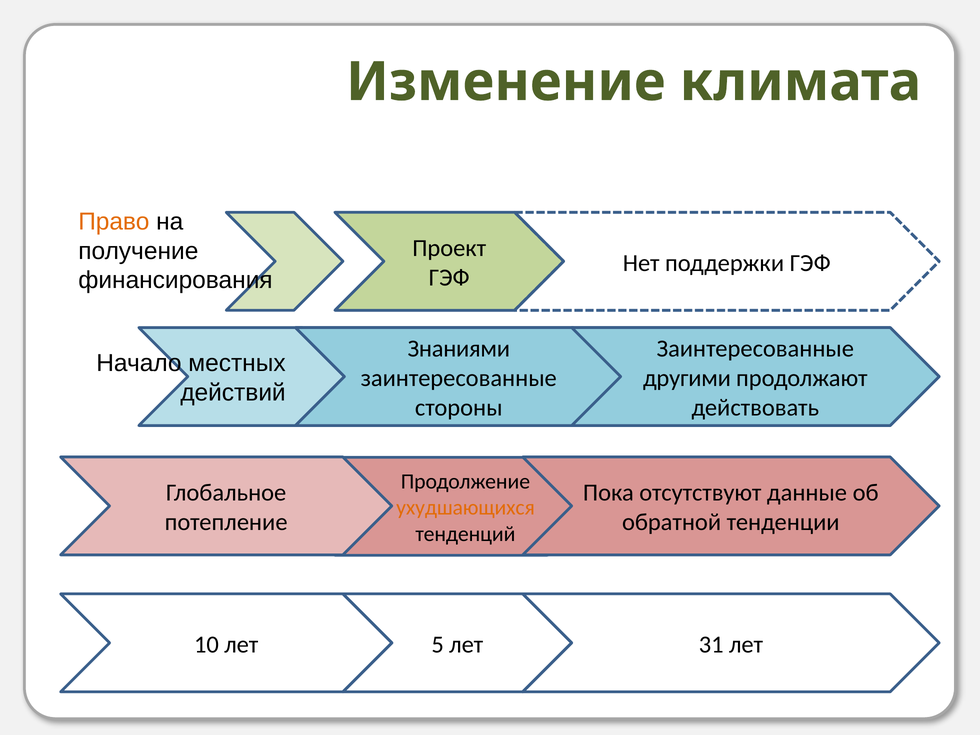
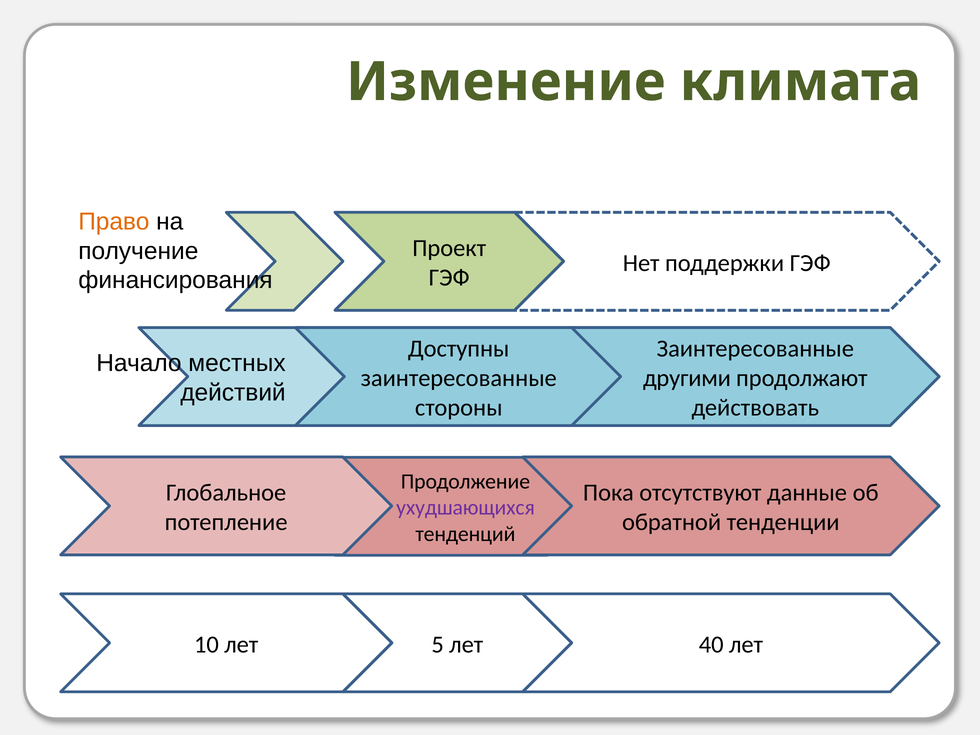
Знаниями: Знаниями -> Доступны
ухудшающихся colour: orange -> purple
31: 31 -> 40
